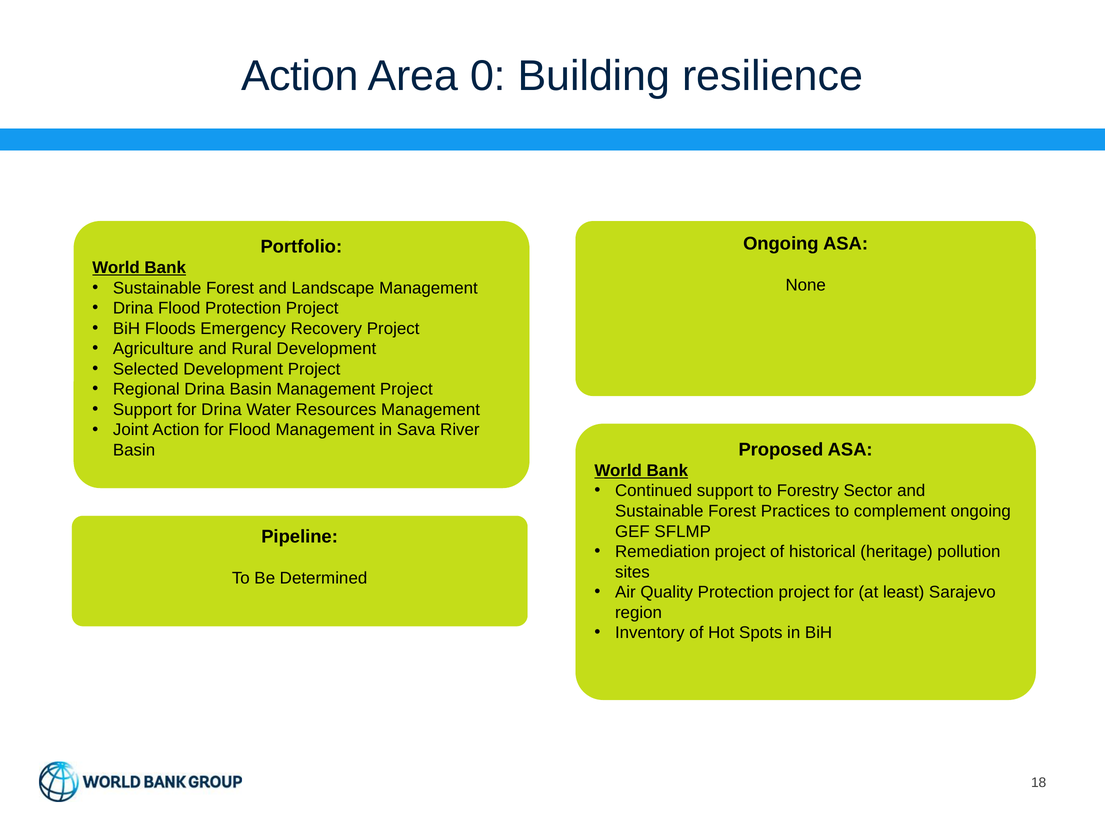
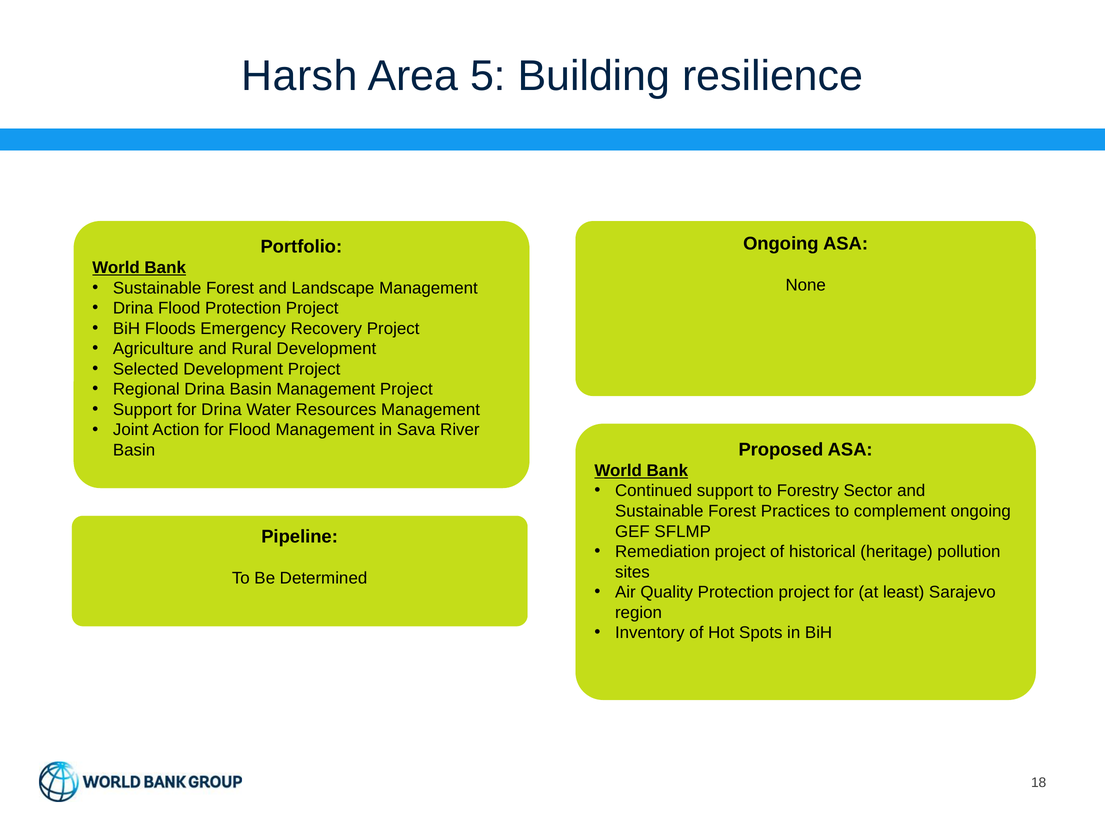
Action at (300, 76): Action -> Harsh
0: 0 -> 5
